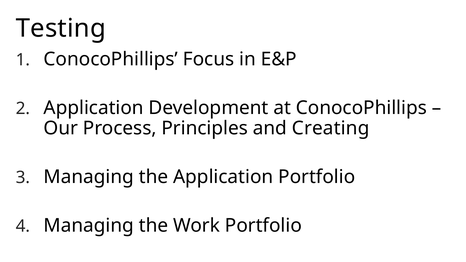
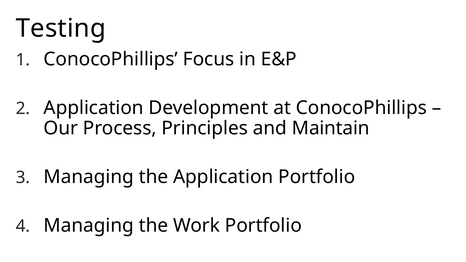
Creating: Creating -> Maintain
